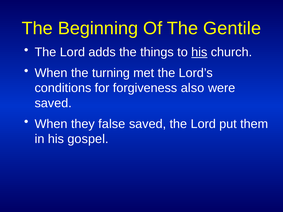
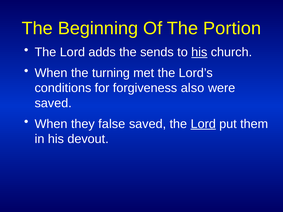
Gentile: Gentile -> Portion
things: things -> sends
Lord at (203, 124) underline: none -> present
gospel: gospel -> devout
